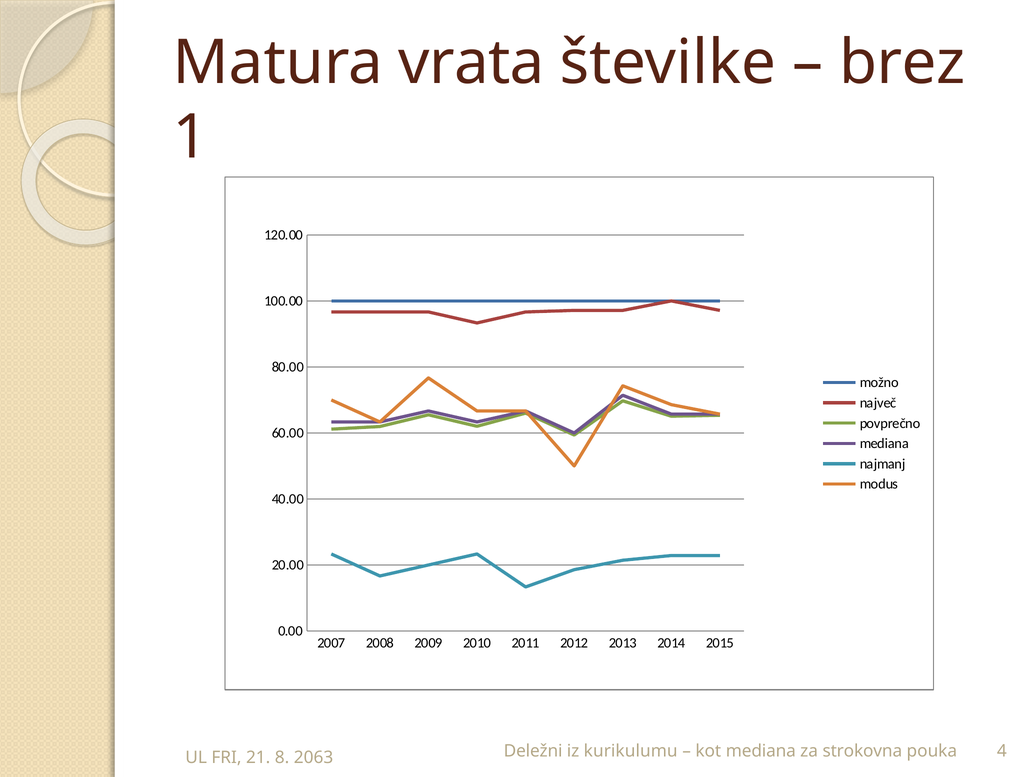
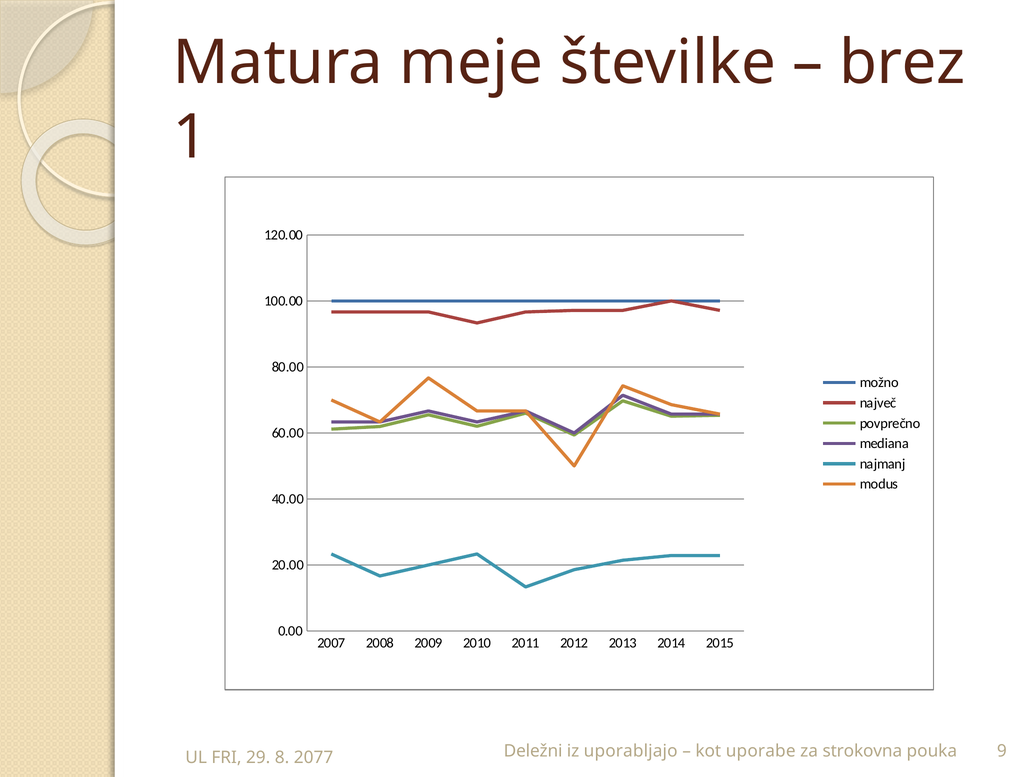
vrata: vrata -> meje
kurikulumu: kurikulumu -> uporabljajo
kot mediana: mediana -> uporabe
4: 4 -> 9
21: 21 -> 29
2063: 2063 -> 2077
